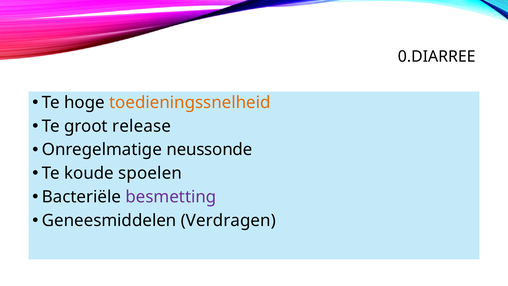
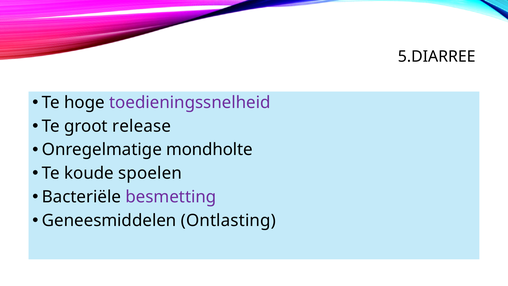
0.DIARREE: 0.DIARREE -> 5.DIARREE
toedieningssnelheid colour: orange -> purple
neussonde: neussonde -> mondholte
Verdragen: Verdragen -> Ontlasting
